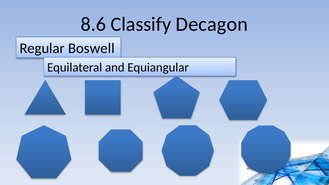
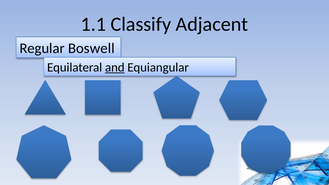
8.6: 8.6 -> 1.1
Decagon: Decagon -> Adjacent
and underline: none -> present
